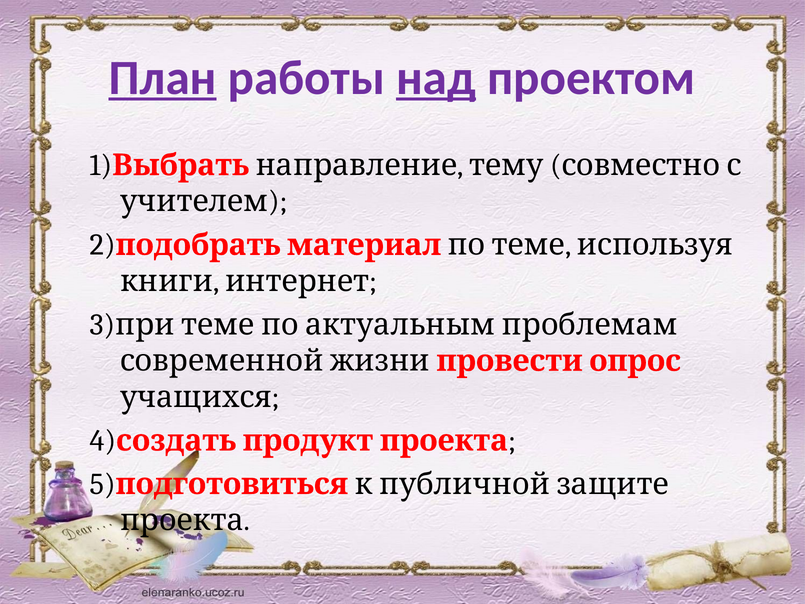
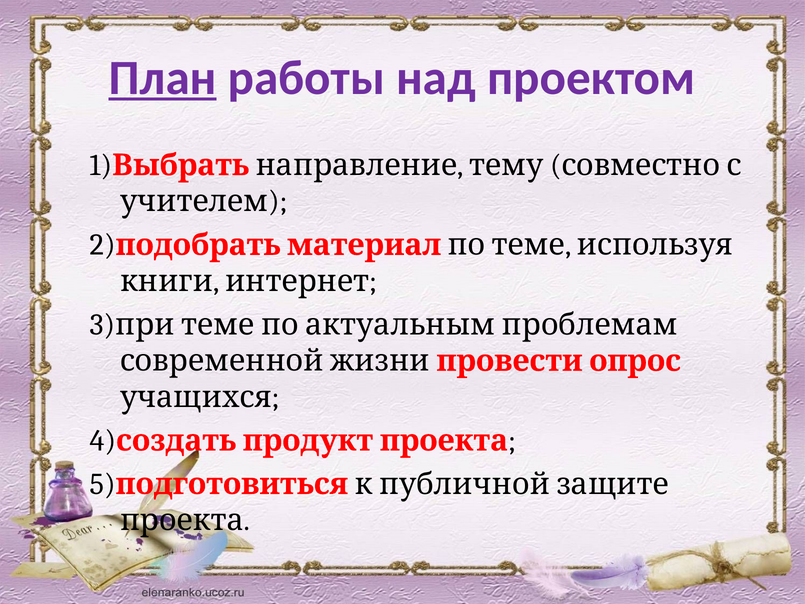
над underline: present -> none
